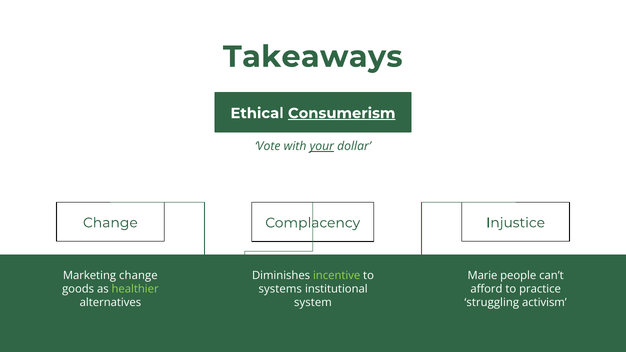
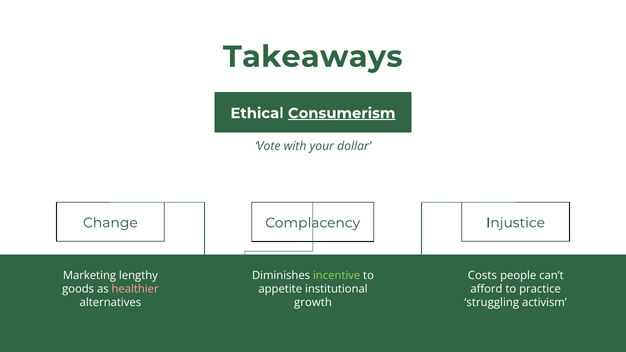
your underline: present -> none
Marketing change: change -> lengthy
Marie: Marie -> Costs
healthier colour: light green -> pink
systems: systems -> appetite
system: system -> growth
